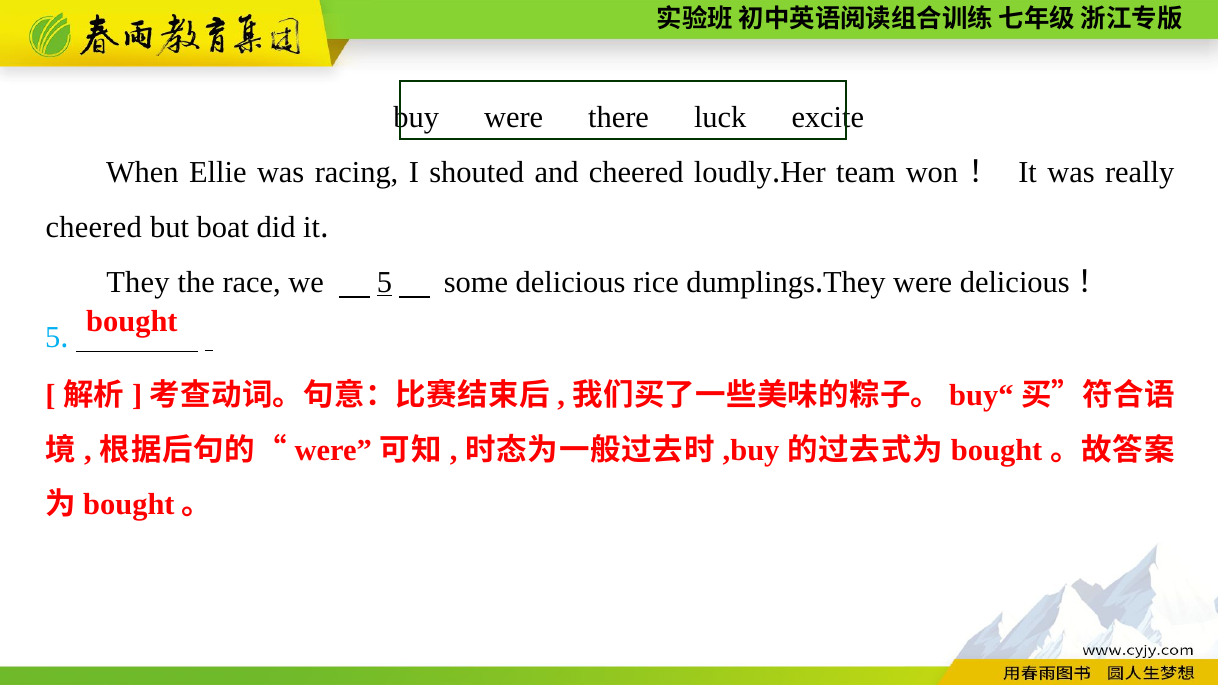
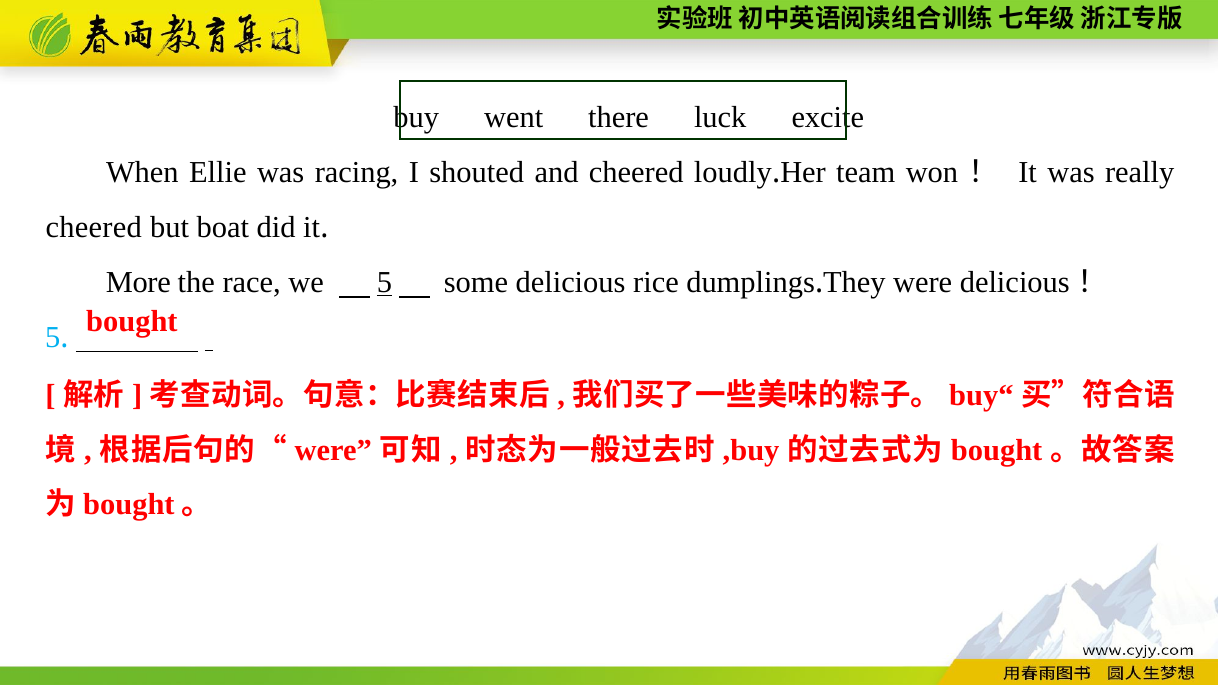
buy were: were -> went
They at (138, 282): They -> More
